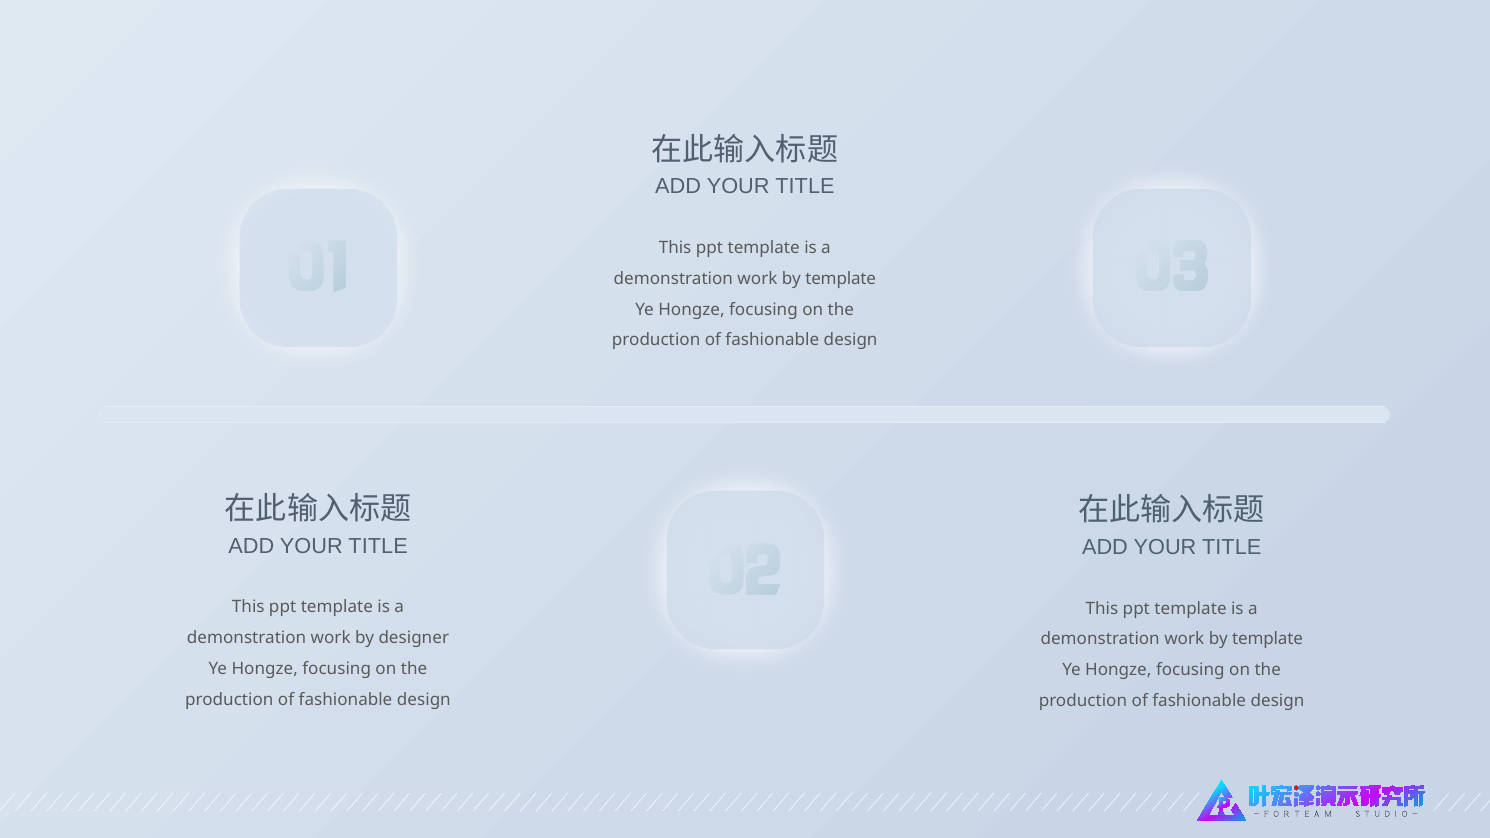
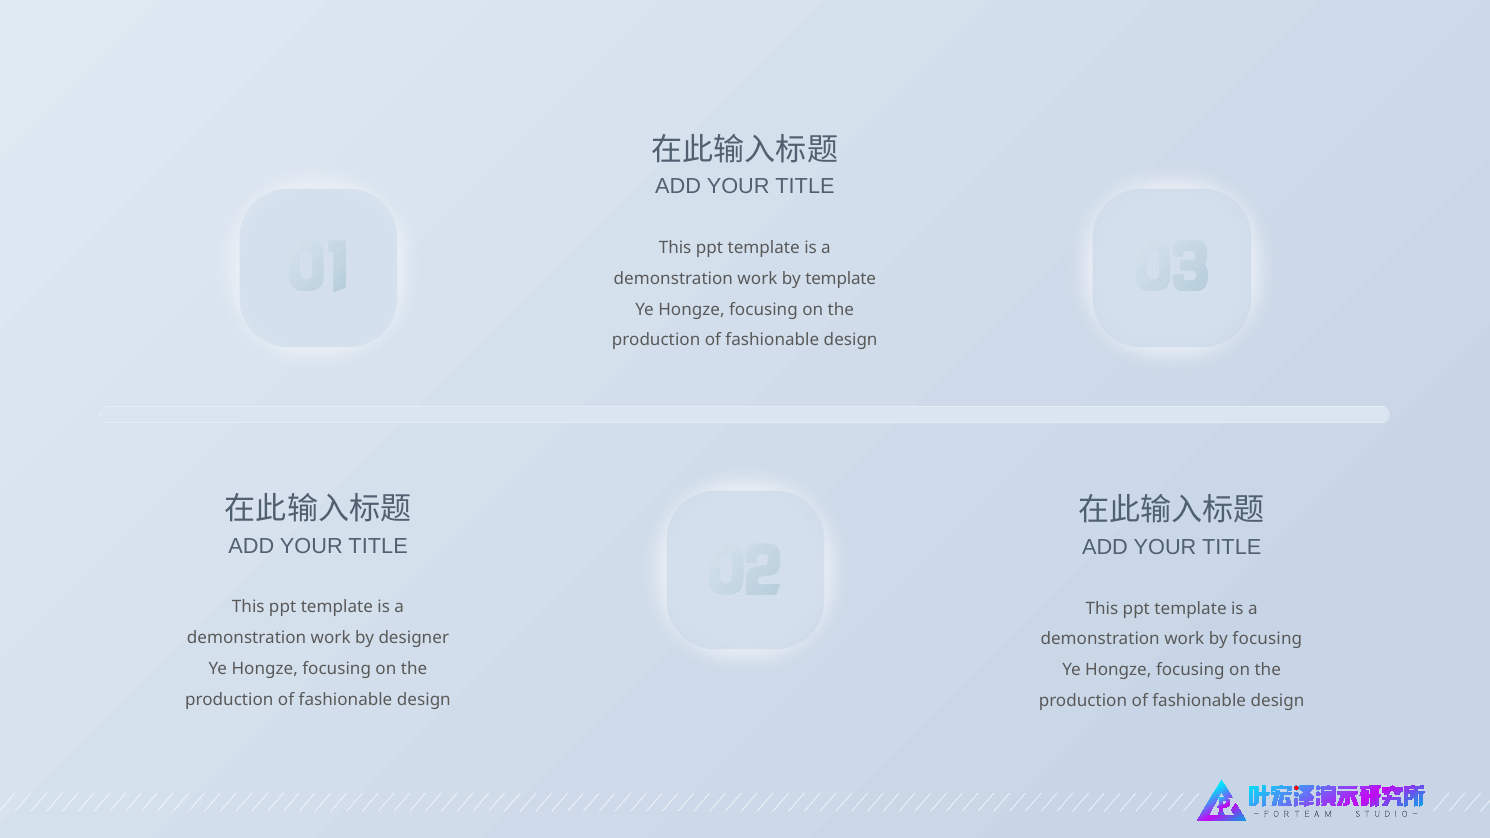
template at (1268, 639): template -> focusing
